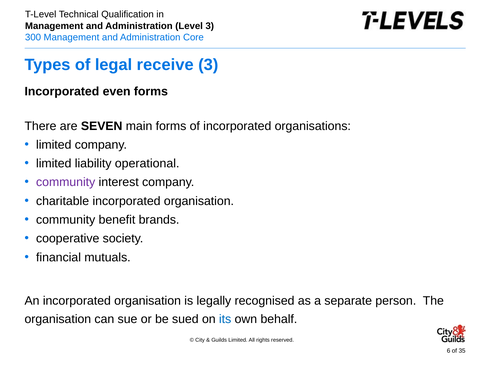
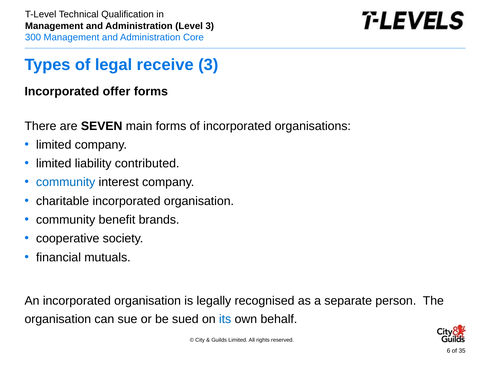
even: even -> offer
operational: operational -> contributed
community at (66, 183) colour: purple -> blue
